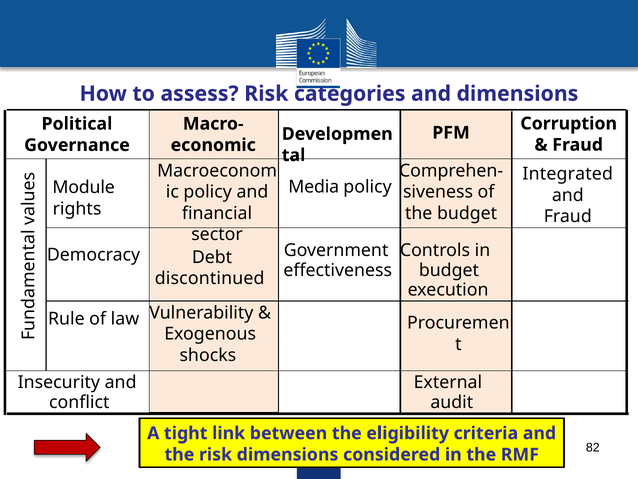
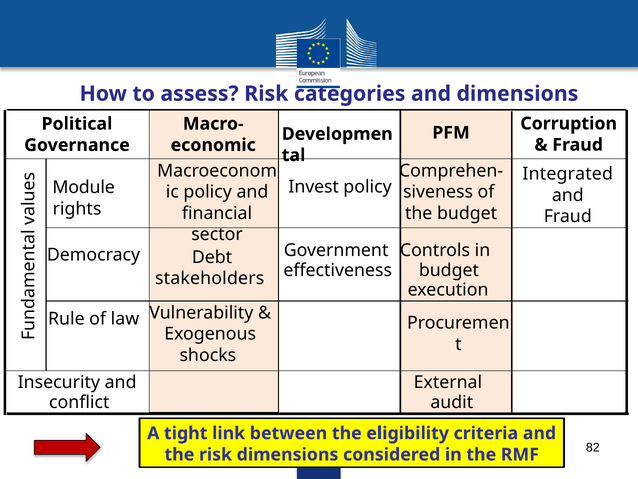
Media: Media -> Invest
discontinued: discontinued -> stakeholders
